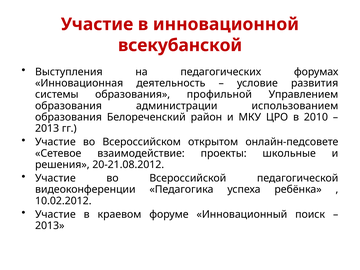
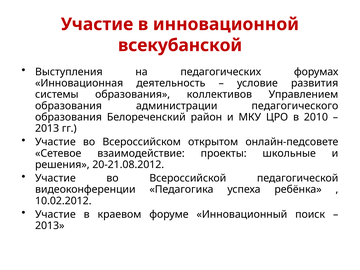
профильной: профильной -> коллективов
использованием: использованием -> педагогического
